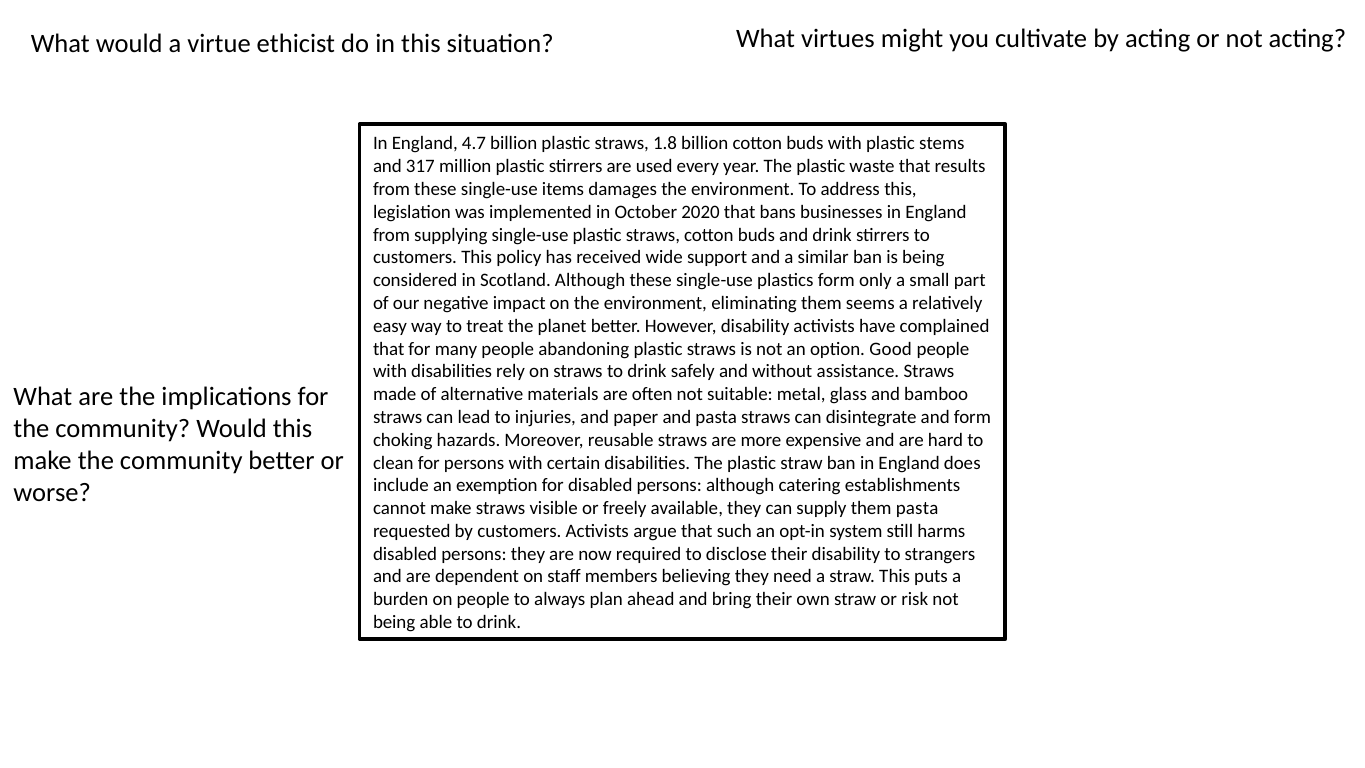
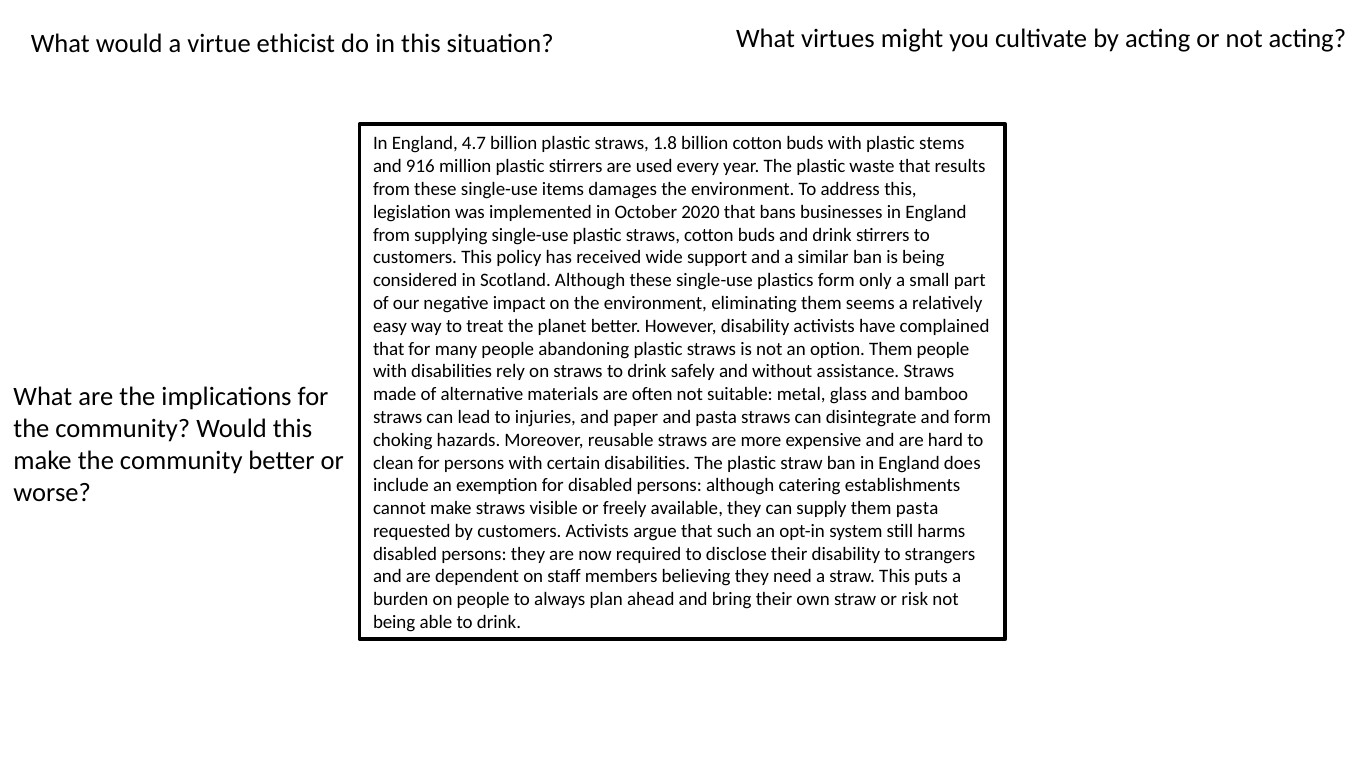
317: 317 -> 916
option Good: Good -> Them
